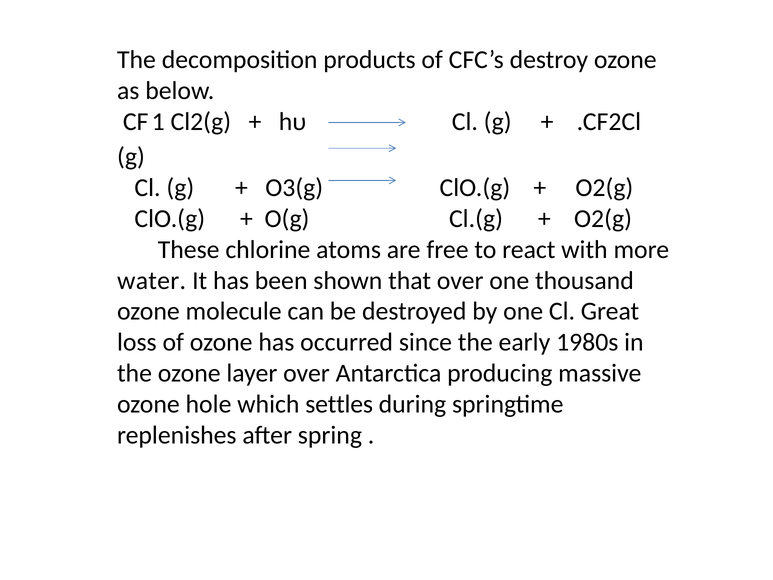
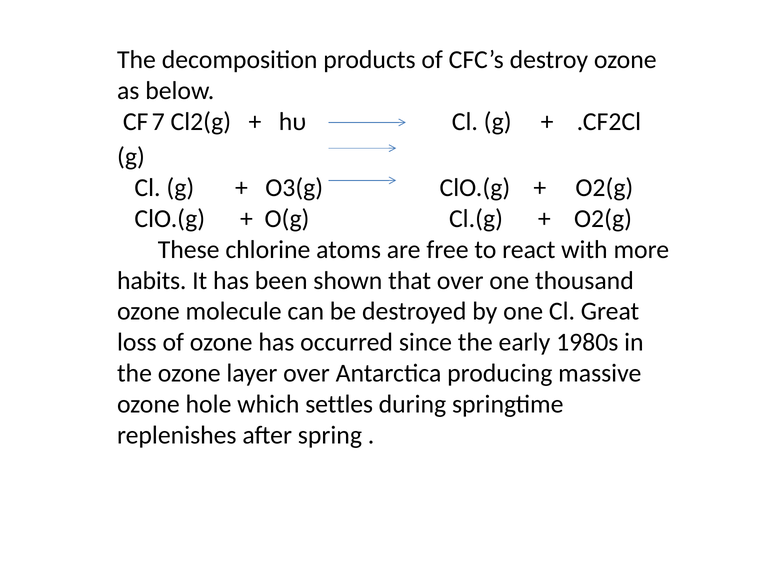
1: 1 -> 7
water: water -> habits
